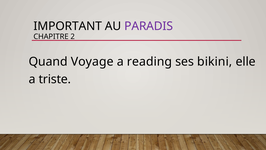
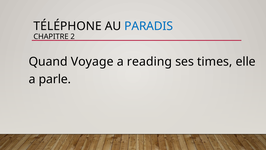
IMPORTANT: IMPORTANT -> TÉLÉPHONE
PARADIS colour: purple -> blue
bikini: bikini -> times
triste: triste -> parle
